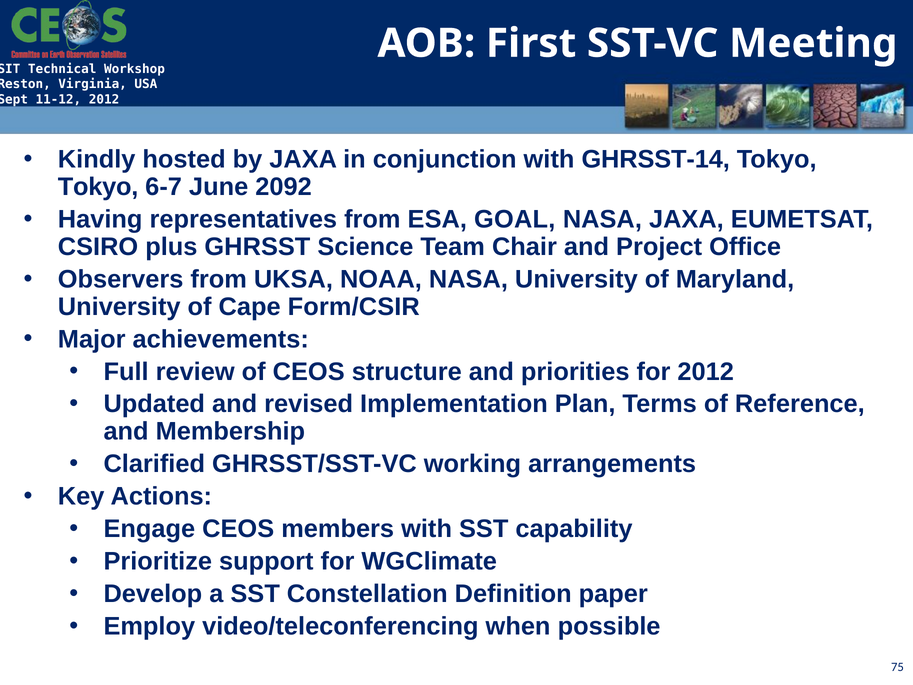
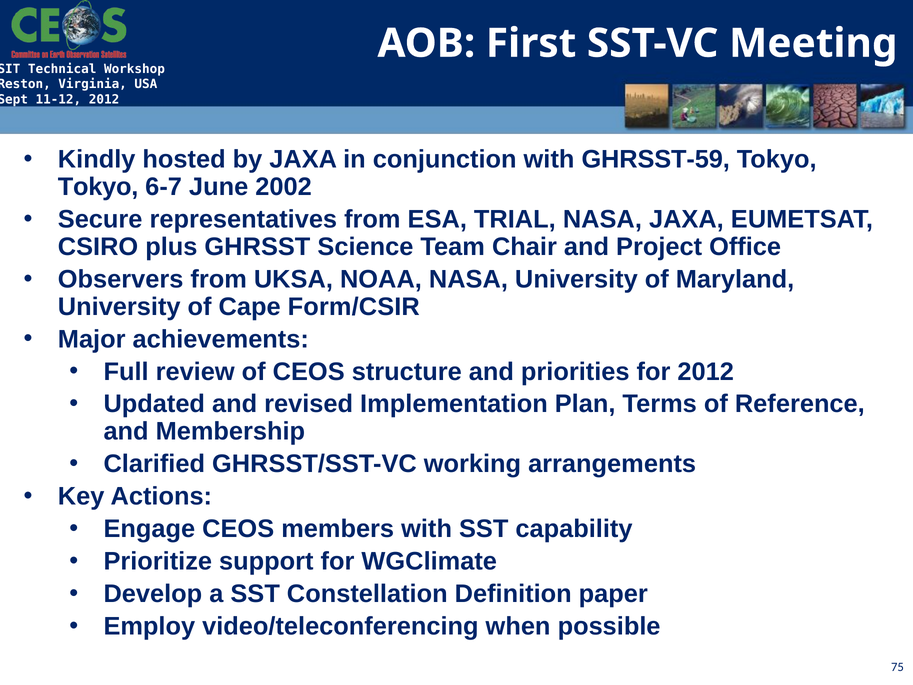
GHRSST-14: GHRSST-14 -> GHRSST-59
2092: 2092 -> 2002
Having: Having -> Secure
GOAL: GOAL -> TRIAL
